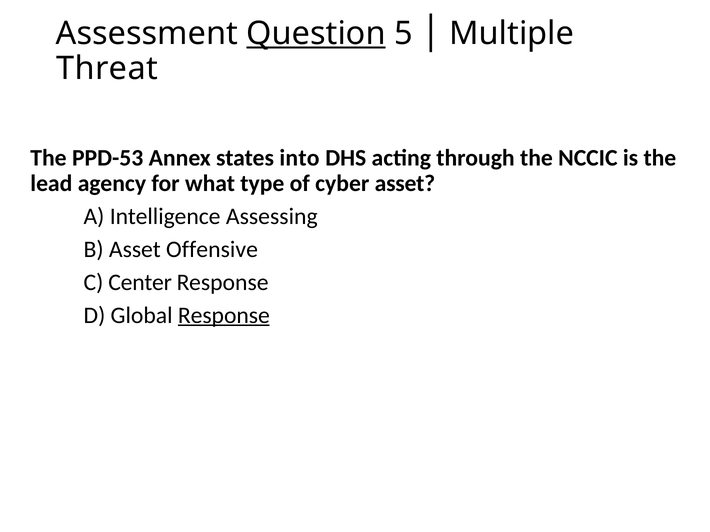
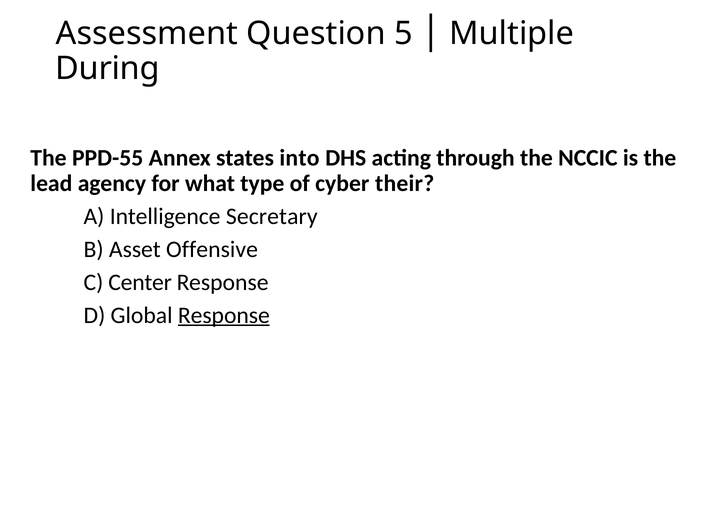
Question underline: present -> none
Threat: Threat -> During
PPD-53: PPD-53 -> PPD-55
cyber asset: asset -> their
Assessing: Assessing -> Secretary
